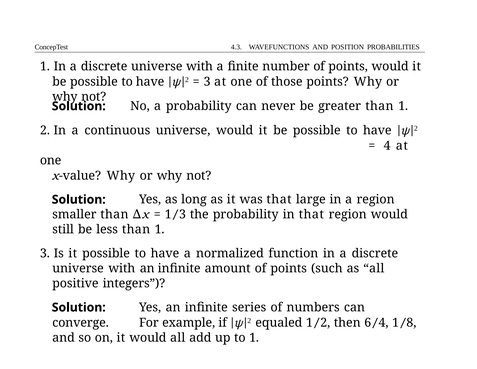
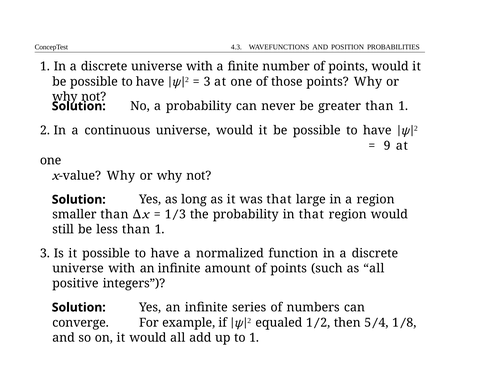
4 at (387, 146): 4 -> 9
6: 6 -> 5
